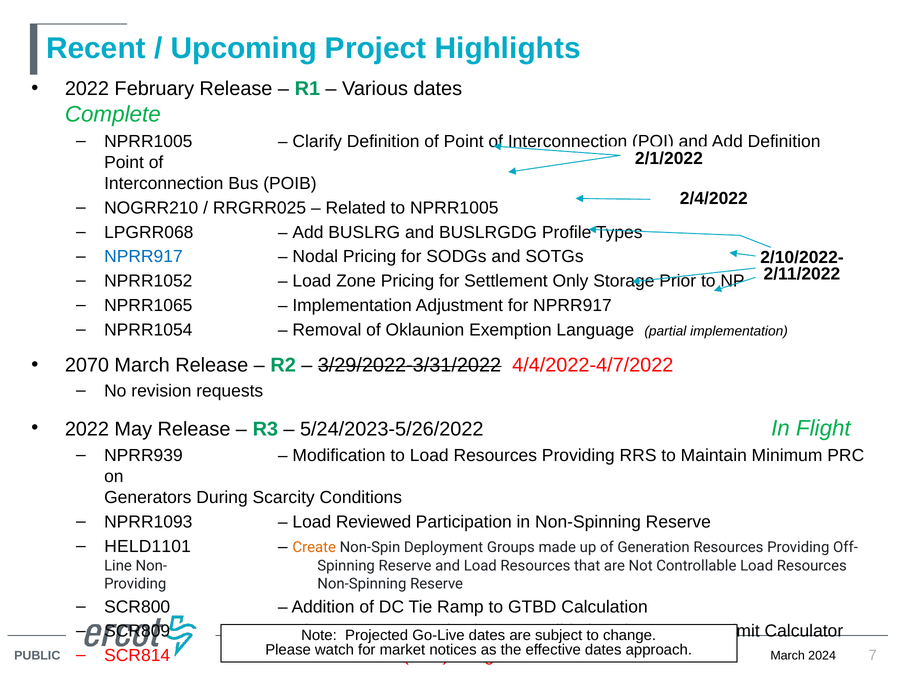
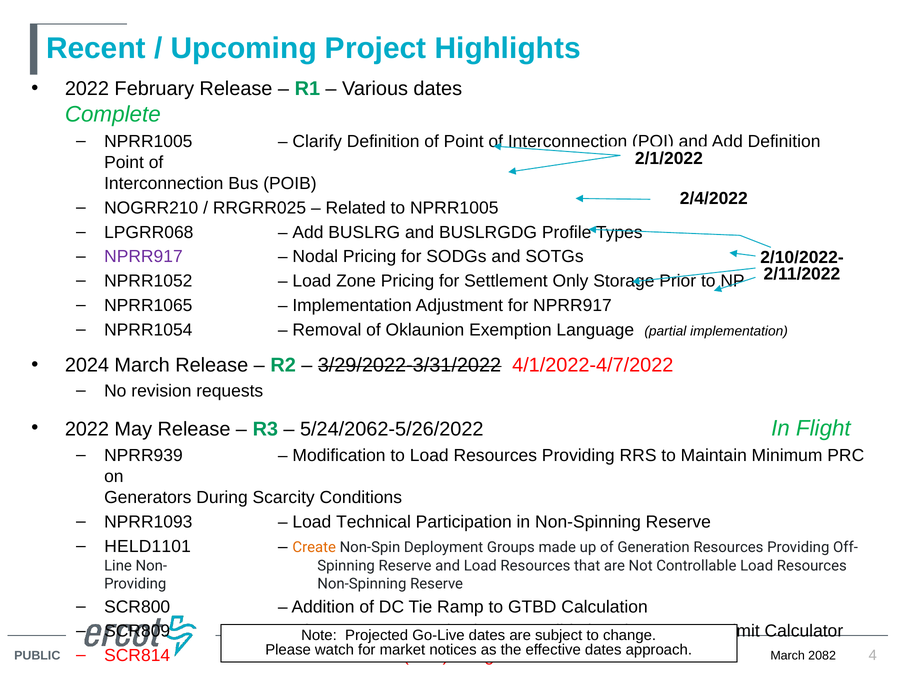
NPRR917 at (143, 257) colour: blue -> purple
2070: 2070 -> 2024
4/4/2022-4/7/2022: 4/4/2022-4/7/2022 -> 4/1/2022-4/7/2022
5/24/2023-5/26/2022: 5/24/2023-5/26/2022 -> 5/24/2062-5/26/2022
Reviewed: Reviewed -> Technical
7: 7 -> 4
2024: 2024 -> 2082
